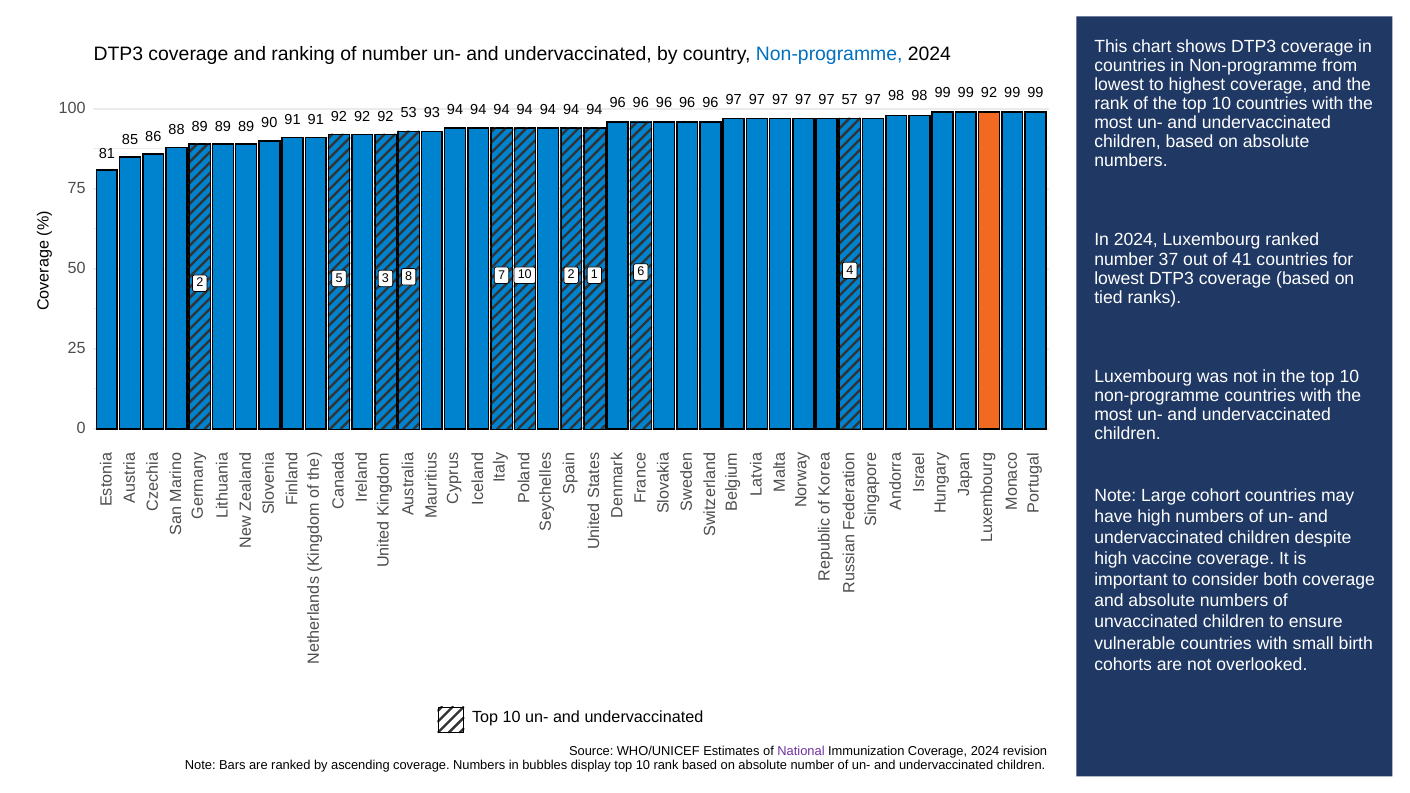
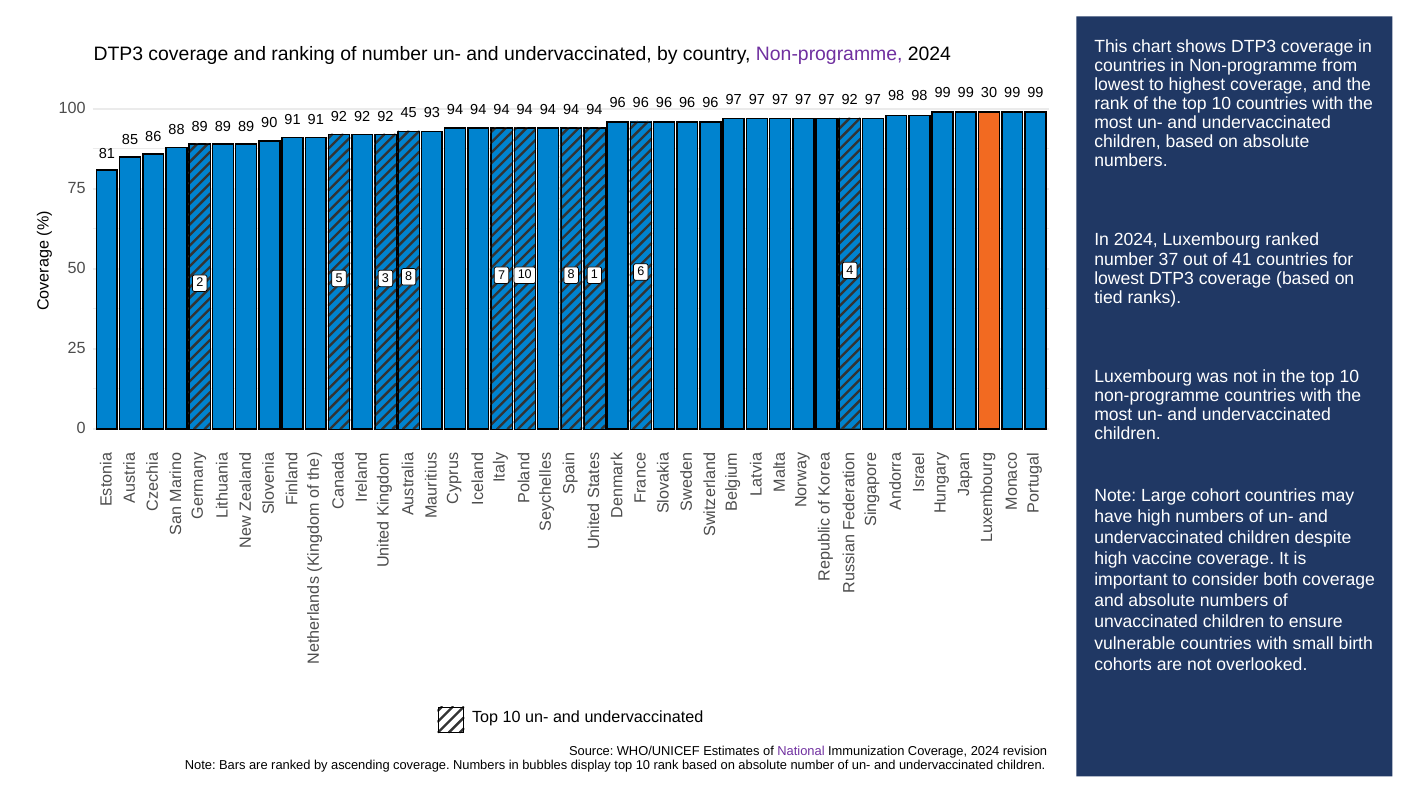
Non-programme at (829, 55) colour: blue -> purple
99 92: 92 -> 30
96 57: 57 -> 92
53: 53 -> 45
7 2: 2 -> 8
